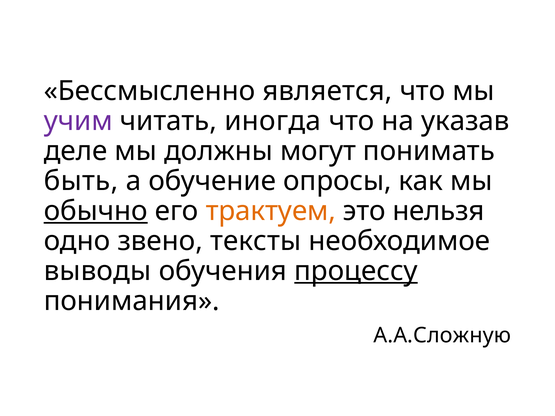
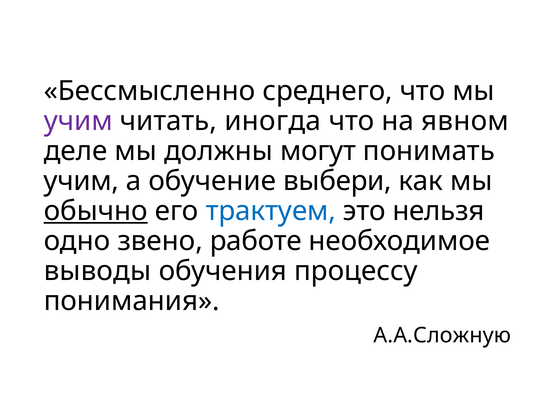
является: является -> среднего
указав: указав -> явном
быть at (81, 181): быть -> учим
опросы: опросы -> выбери
трактуем colour: orange -> blue
тексты: тексты -> работе
процессу underline: present -> none
